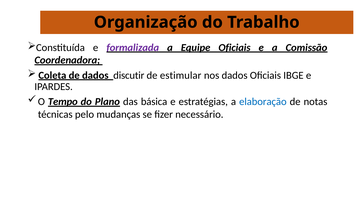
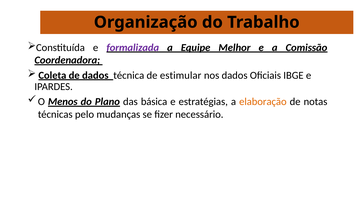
Equipe Oficiais: Oficiais -> Melhor
discutir: discutir -> técnica
Tempo: Tempo -> Menos
elaboração colour: blue -> orange
